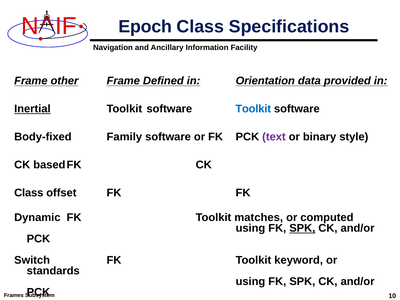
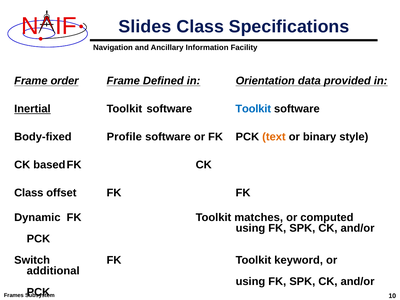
Epoch: Epoch -> Slides
other: other -> order
Family: Family -> Profile
text colour: purple -> orange
SPK at (302, 228) underline: present -> none
standards: standards -> additional
